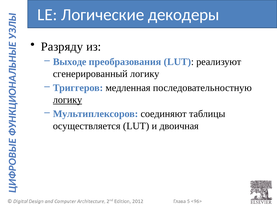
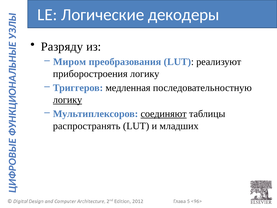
Выходе: Выходе -> Миром
сгенерированный: сгенерированный -> приборостроения
соединяют underline: none -> present
осуществляется: осуществляется -> распространять
двоичная: двоичная -> младших
